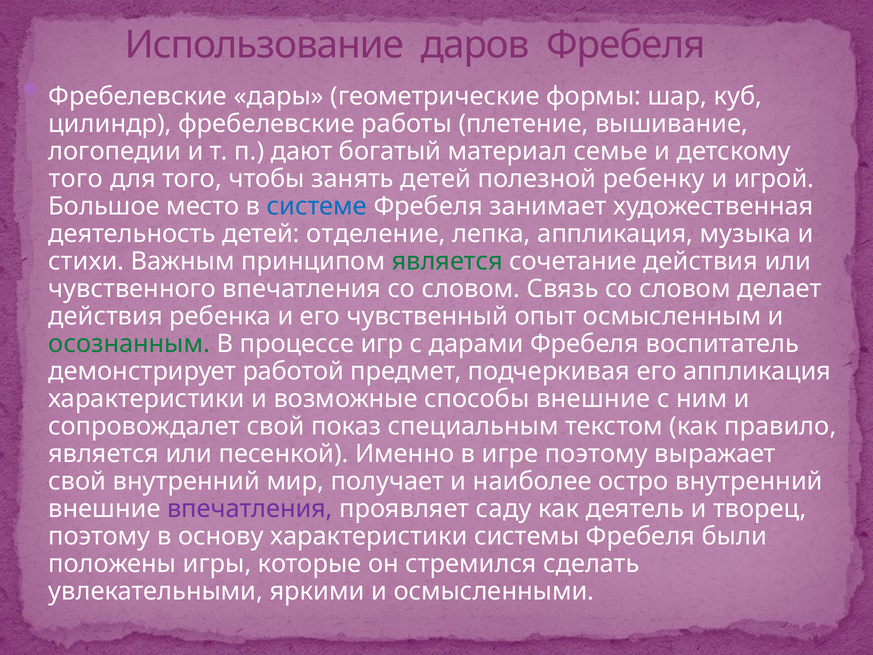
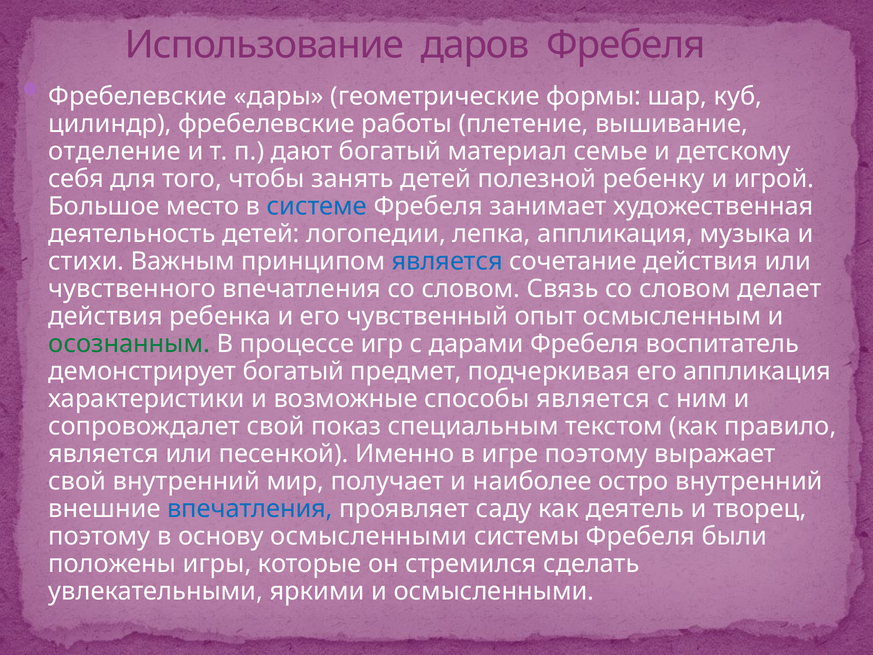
логопедии: логопедии -> отделение
того at (76, 179): того -> себя
отделение: отделение -> логопедии
является at (447, 261) colour: green -> blue
демонстрирует работой: работой -> богатый
способы внешние: внешние -> является
впечатления at (250, 509) colour: purple -> blue
основу характеристики: характеристики -> осмысленными
